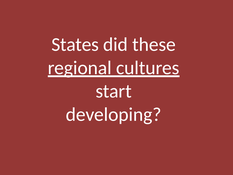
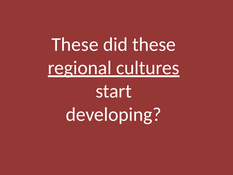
States at (75, 45): States -> These
